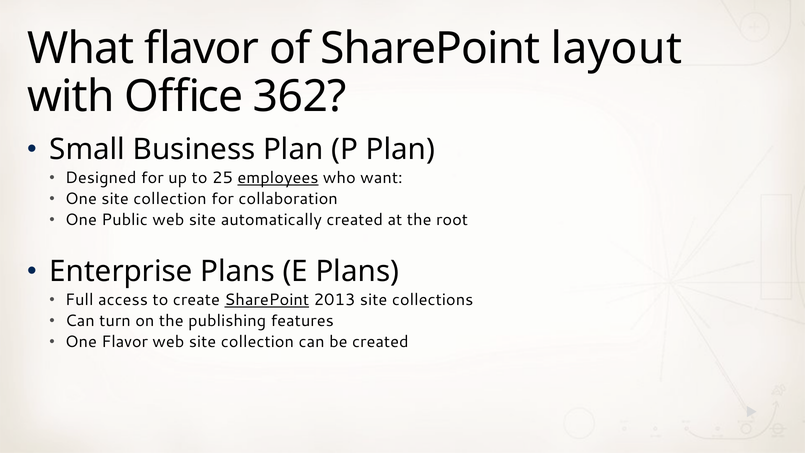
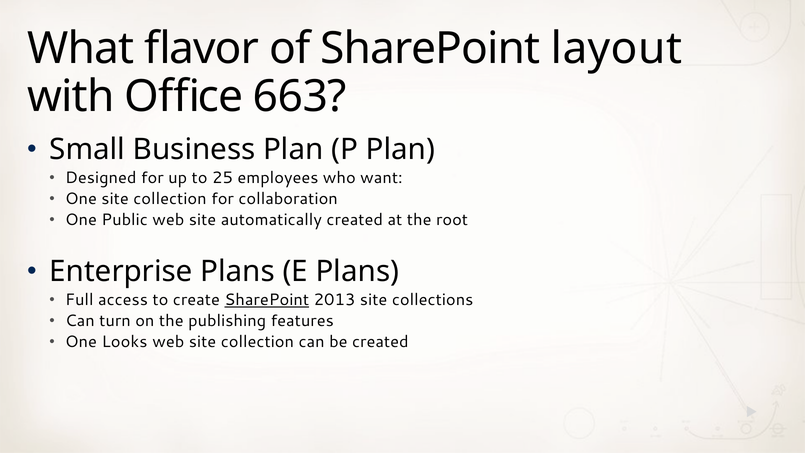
362: 362 -> 663
employees underline: present -> none
One Flavor: Flavor -> Looks
